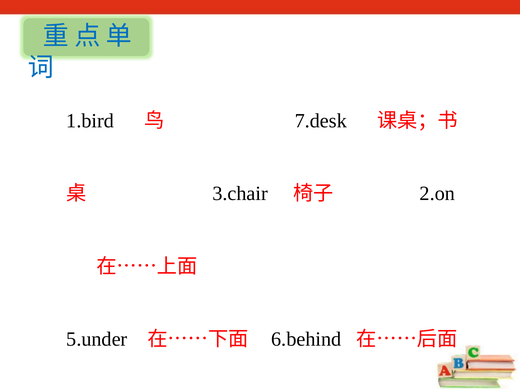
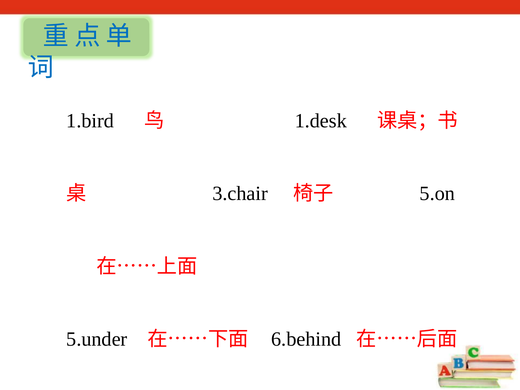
7.desk: 7.desk -> 1.desk
2.on: 2.on -> 5.on
